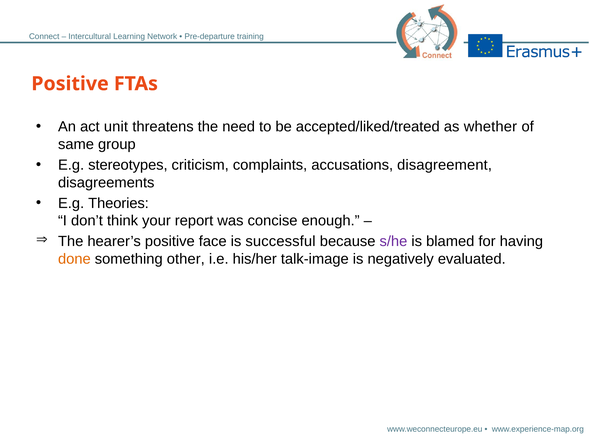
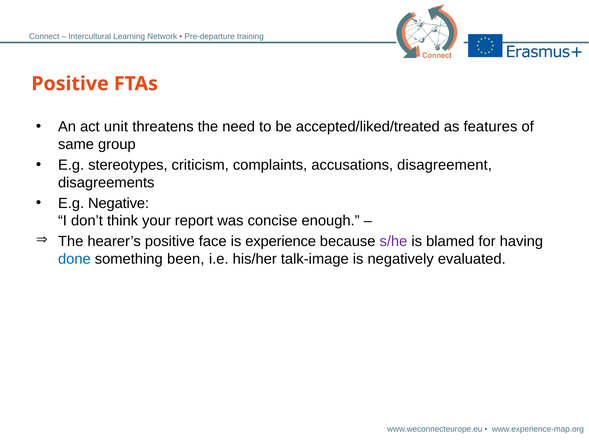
whether: whether -> features
Theories: Theories -> Negative
successful: successful -> experience
done colour: orange -> blue
other: other -> been
